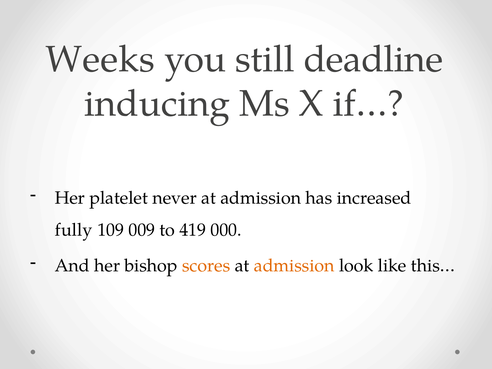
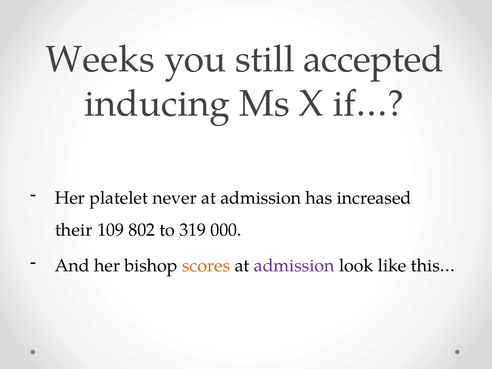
deadline: deadline -> accepted
fully: fully -> their
009: 009 -> 802
419: 419 -> 319
admission at (294, 266) colour: orange -> purple
